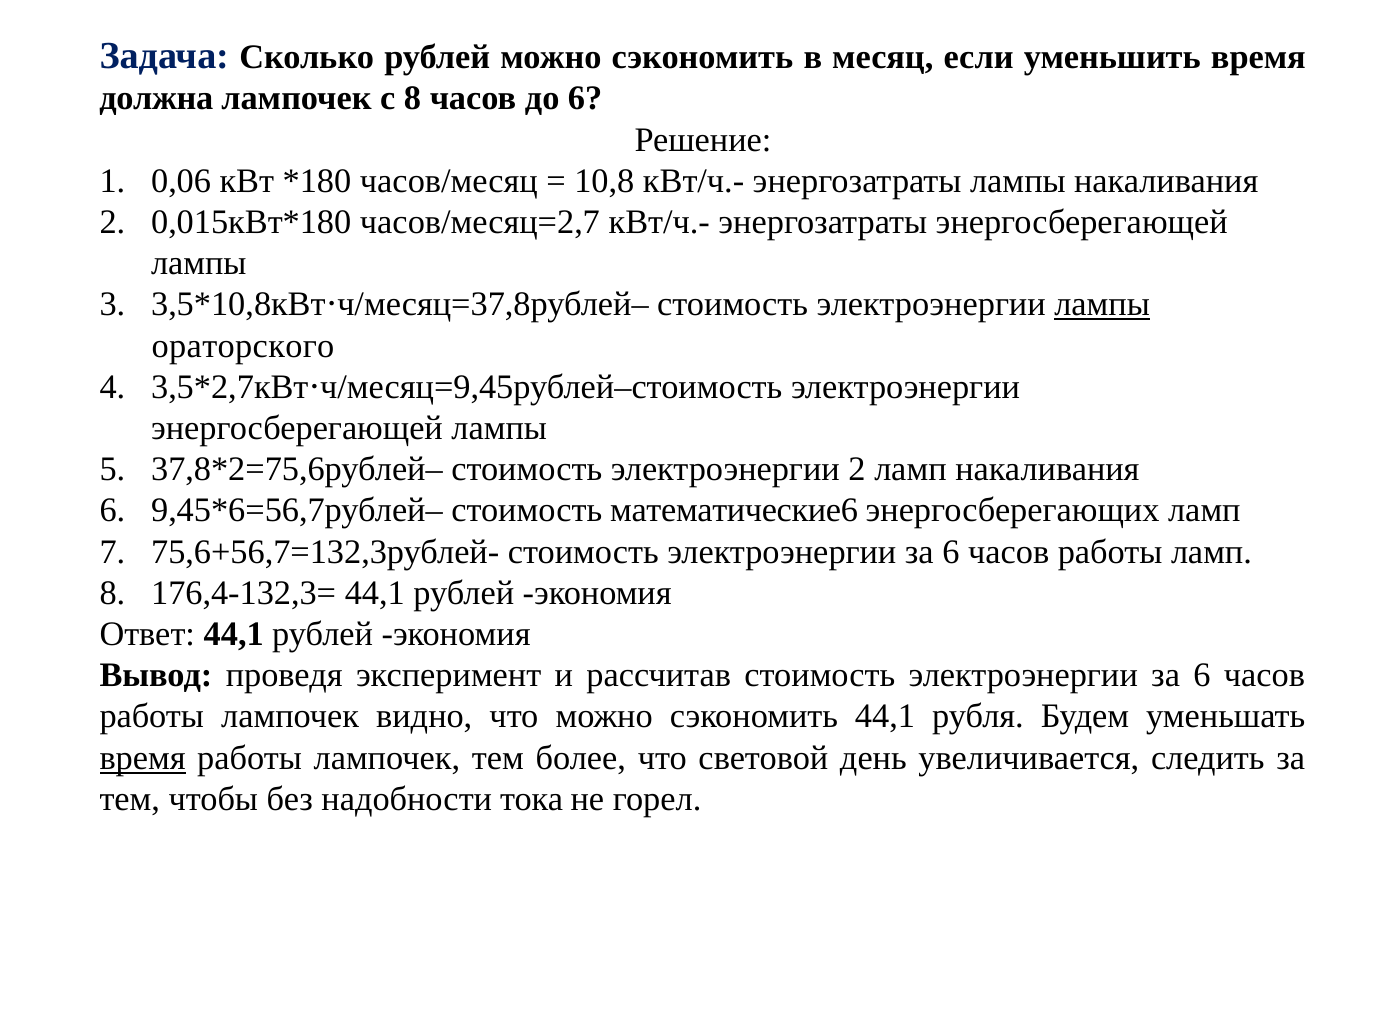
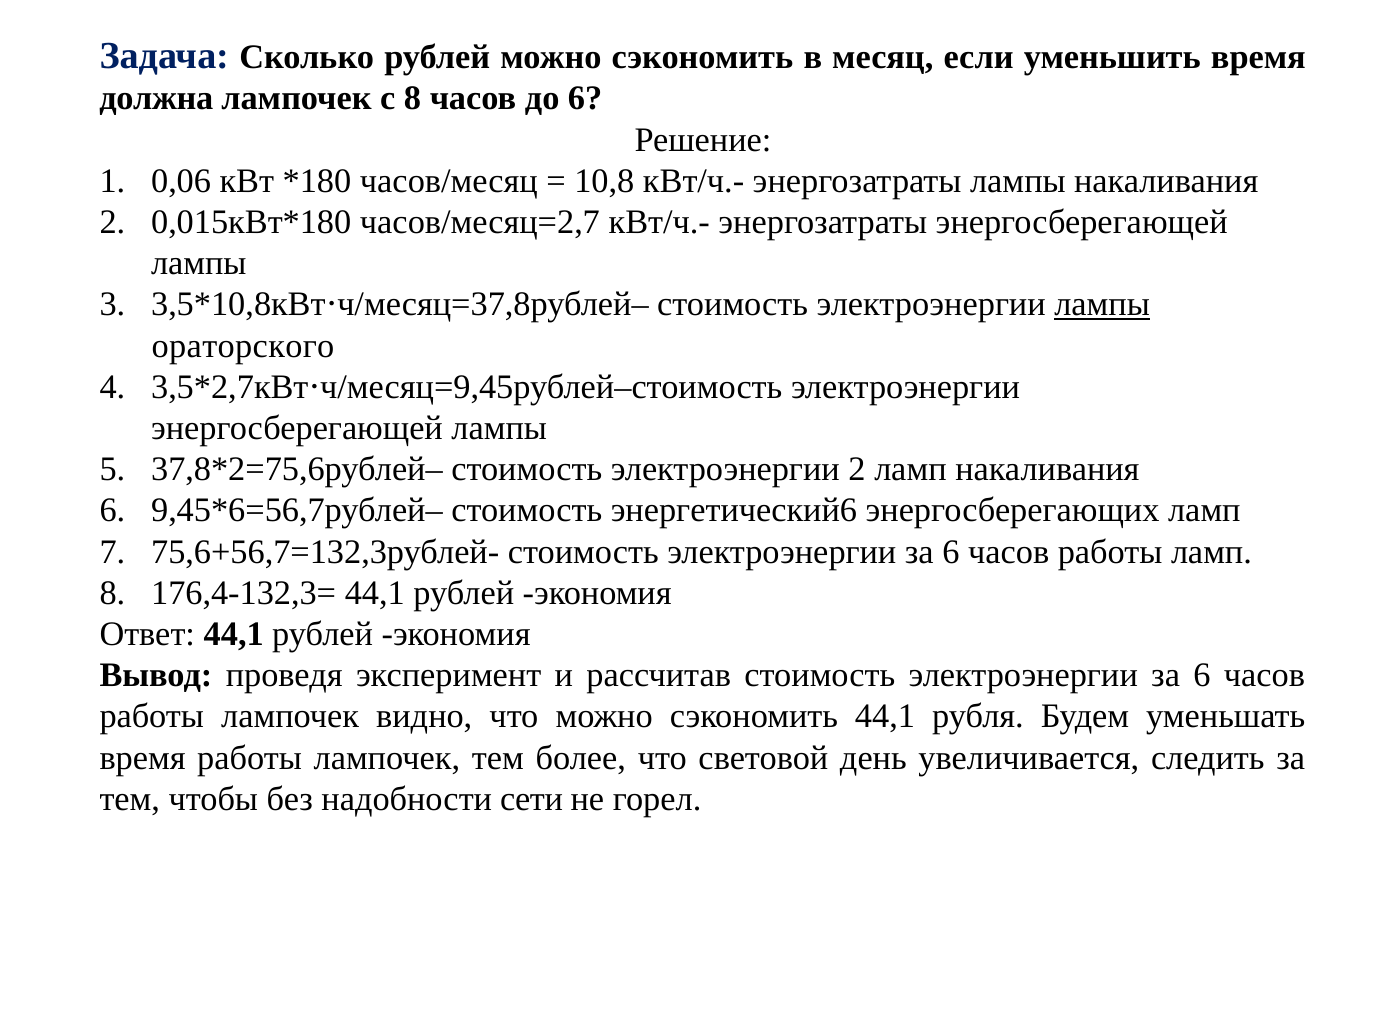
математические6: математические6 -> энергетический6
время at (143, 758) underline: present -> none
тока: тока -> сети
